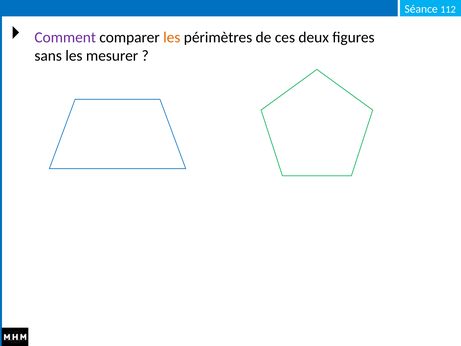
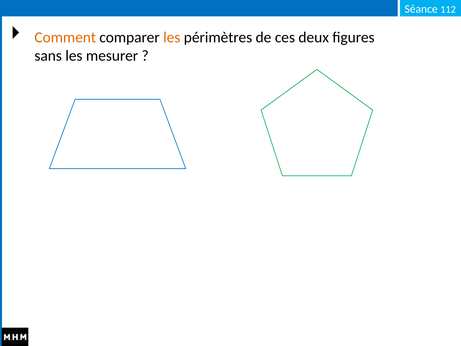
Comment colour: purple -> orange
